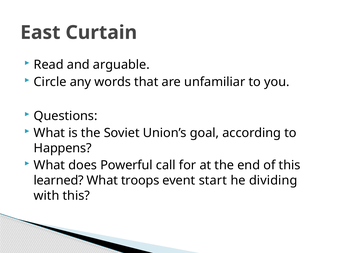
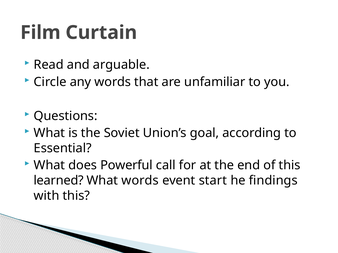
East: East -> Film
Happens: Happens -> Essential
What troops: troops -> words
dividing: dividing -> findings
